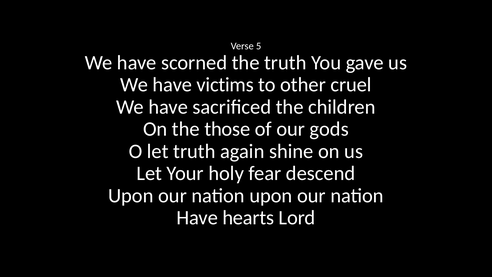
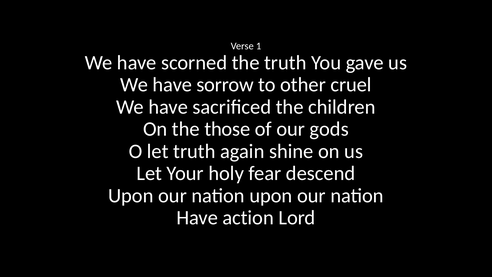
5: 5 -> 1
victims: victims -> sorrow
hearts: hearts -> action
